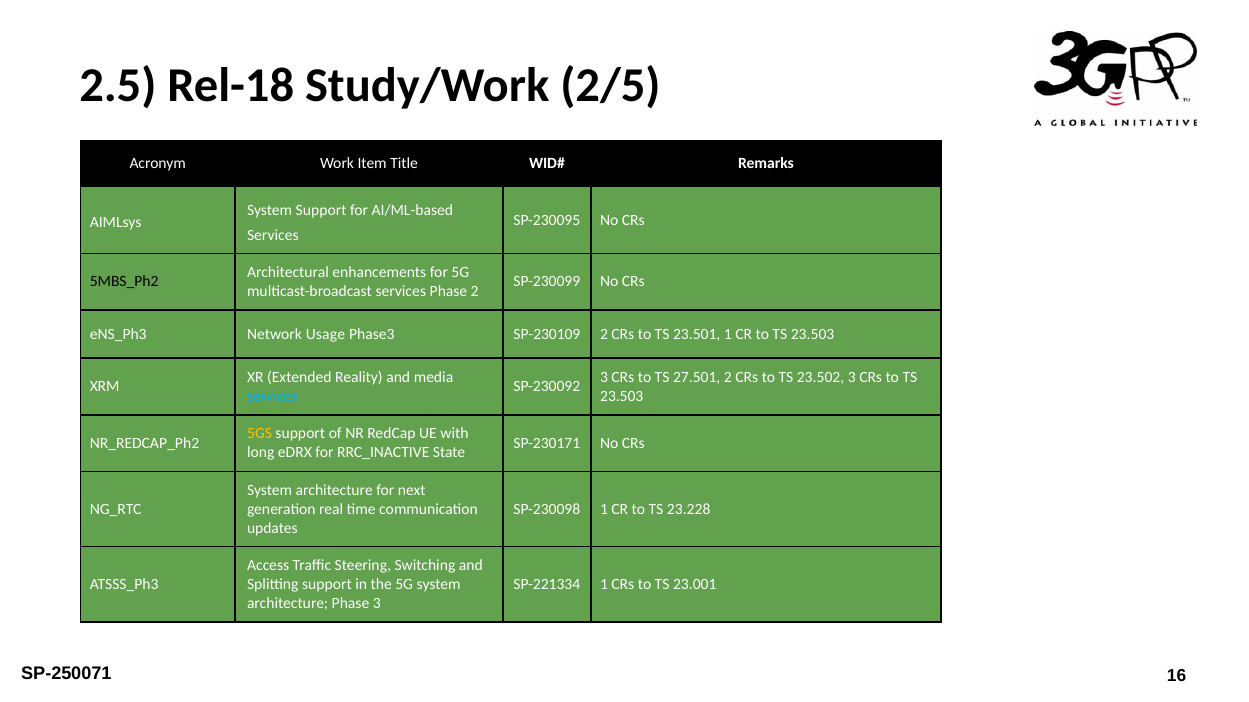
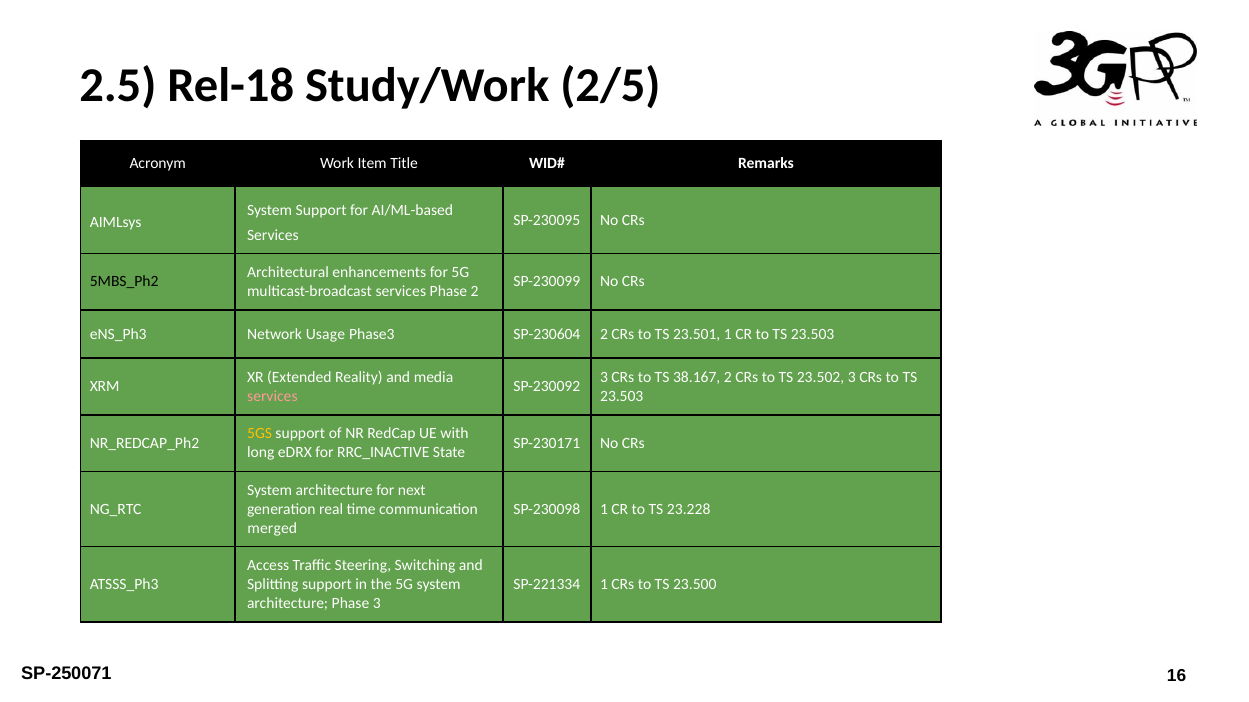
SP-230109: SP-230109 -> SP-230604
27.501: 27.501 -> 38.167
services at (272, 396) colour: light blue -> pink
updates: updates -> merged
23.001: 23.001 -> 23.500
